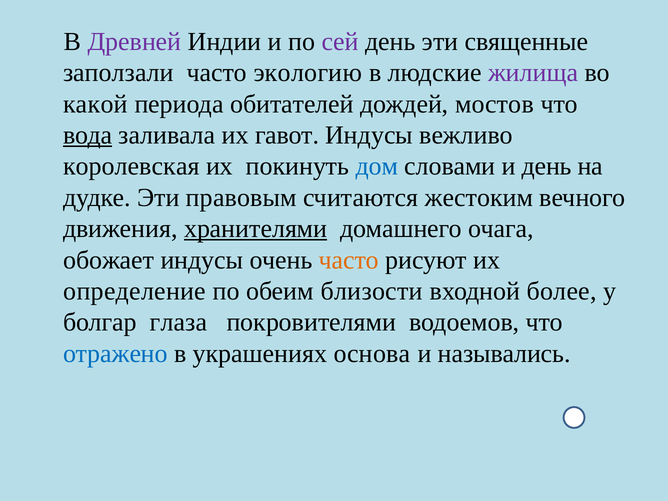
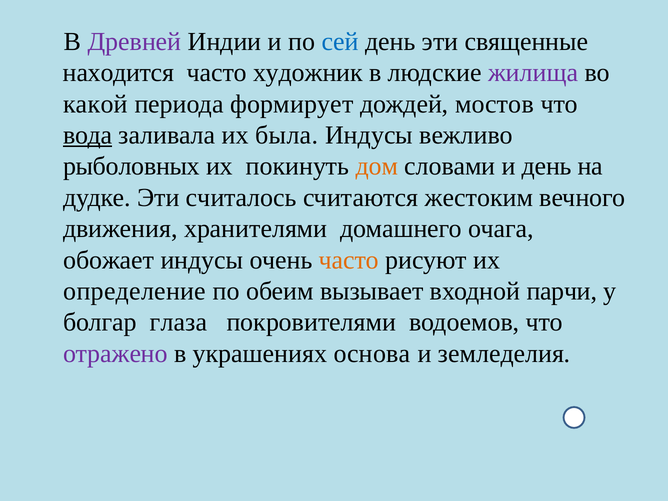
сей colour: purple -> blue
заползали: заползали -> находится
экологию: экологию -> художник
обитателей: обитателей -> формирует
гавот: гавот -> была
королевская: королевская -> рыболовных
дом colour: blue -> orange
правовым: правовым -> считалось
хранителями underline: present -> none
близости: близости -> вызывает
более: более -> парчи
отражено colour: blue -> purple
назывались: назывались -> земледелия
